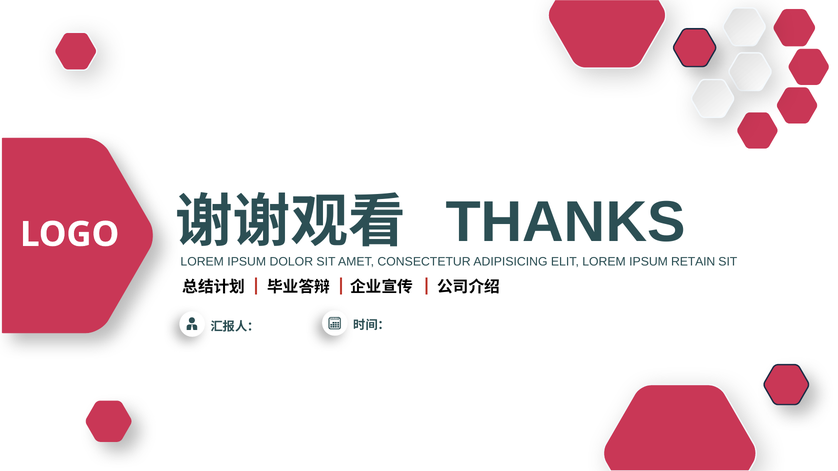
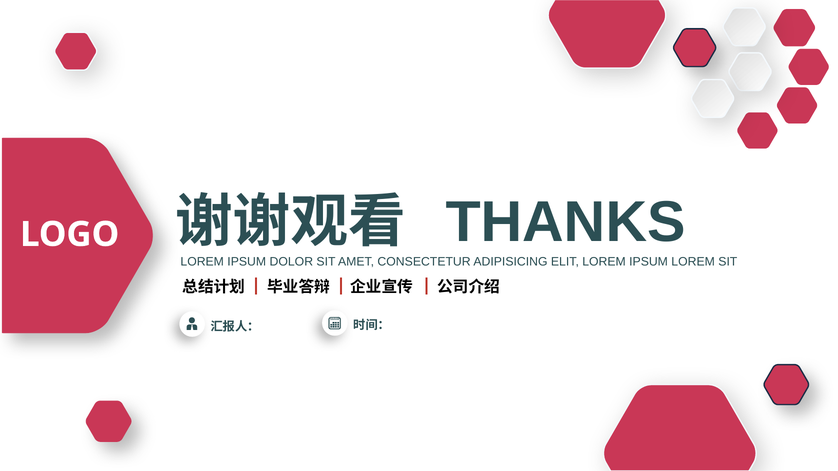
IPSUM RETAIN: RETAIN -> LOREM
